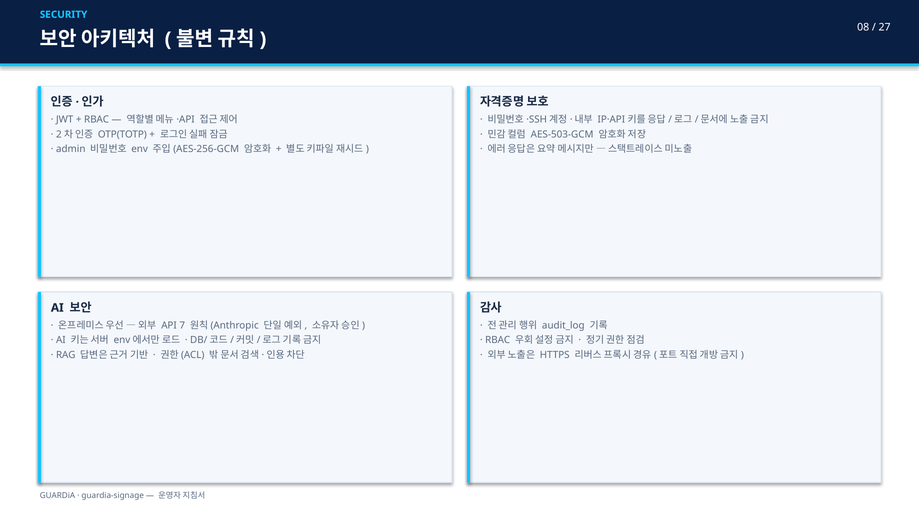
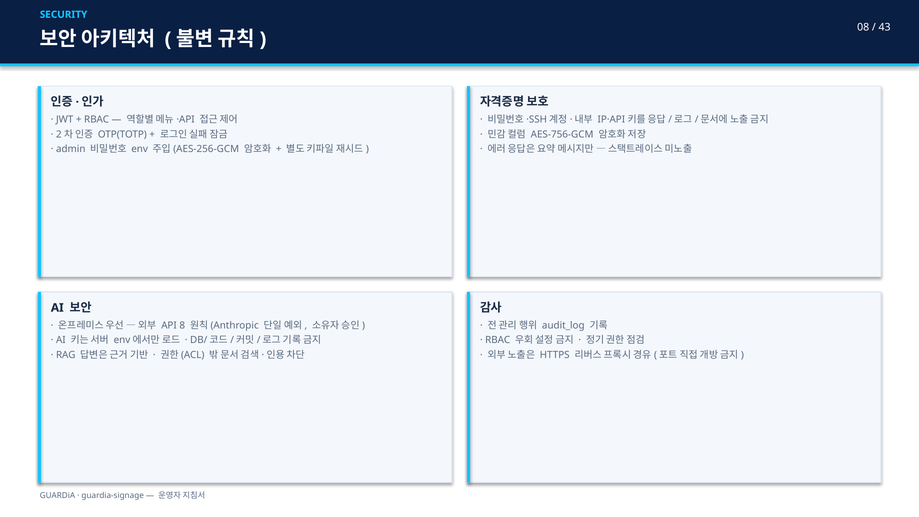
27: 27 -> 43
AES-503-GCM: AES-503-GCM -> AES-756-GCM
7: 7 -> 8
